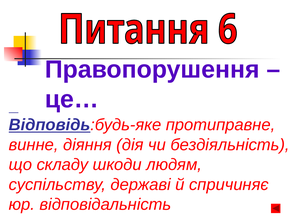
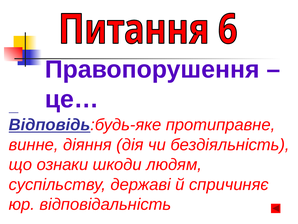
складу: складу -> ознаки
